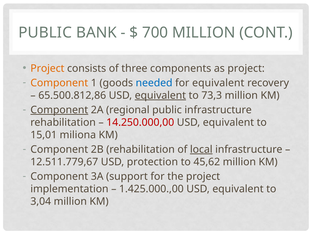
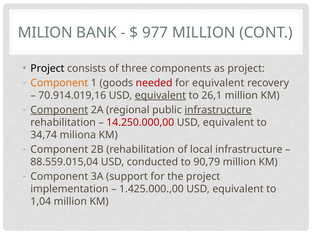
PUBLIC at (45, 33): PUBLIC -> MILION
700: 700 -> 977
Project at (47, 68) colour: orange -> black
needed colour: blue -> red
65.500.812,86: 65.500.812,86 -> 70.914.019,16
73,3: 73,3 -> 26,1
infrastructure at (218, 110) underline: none -> present
15,01: 15,01 -> 34,74
local underline: present -> none
12.511.779,67: 12.511.779,67 -> 88.559.015,04
protection: protection -> conducted
45,62: 45,62 -> 90,79
3,04: 3,04 -> 1,04
